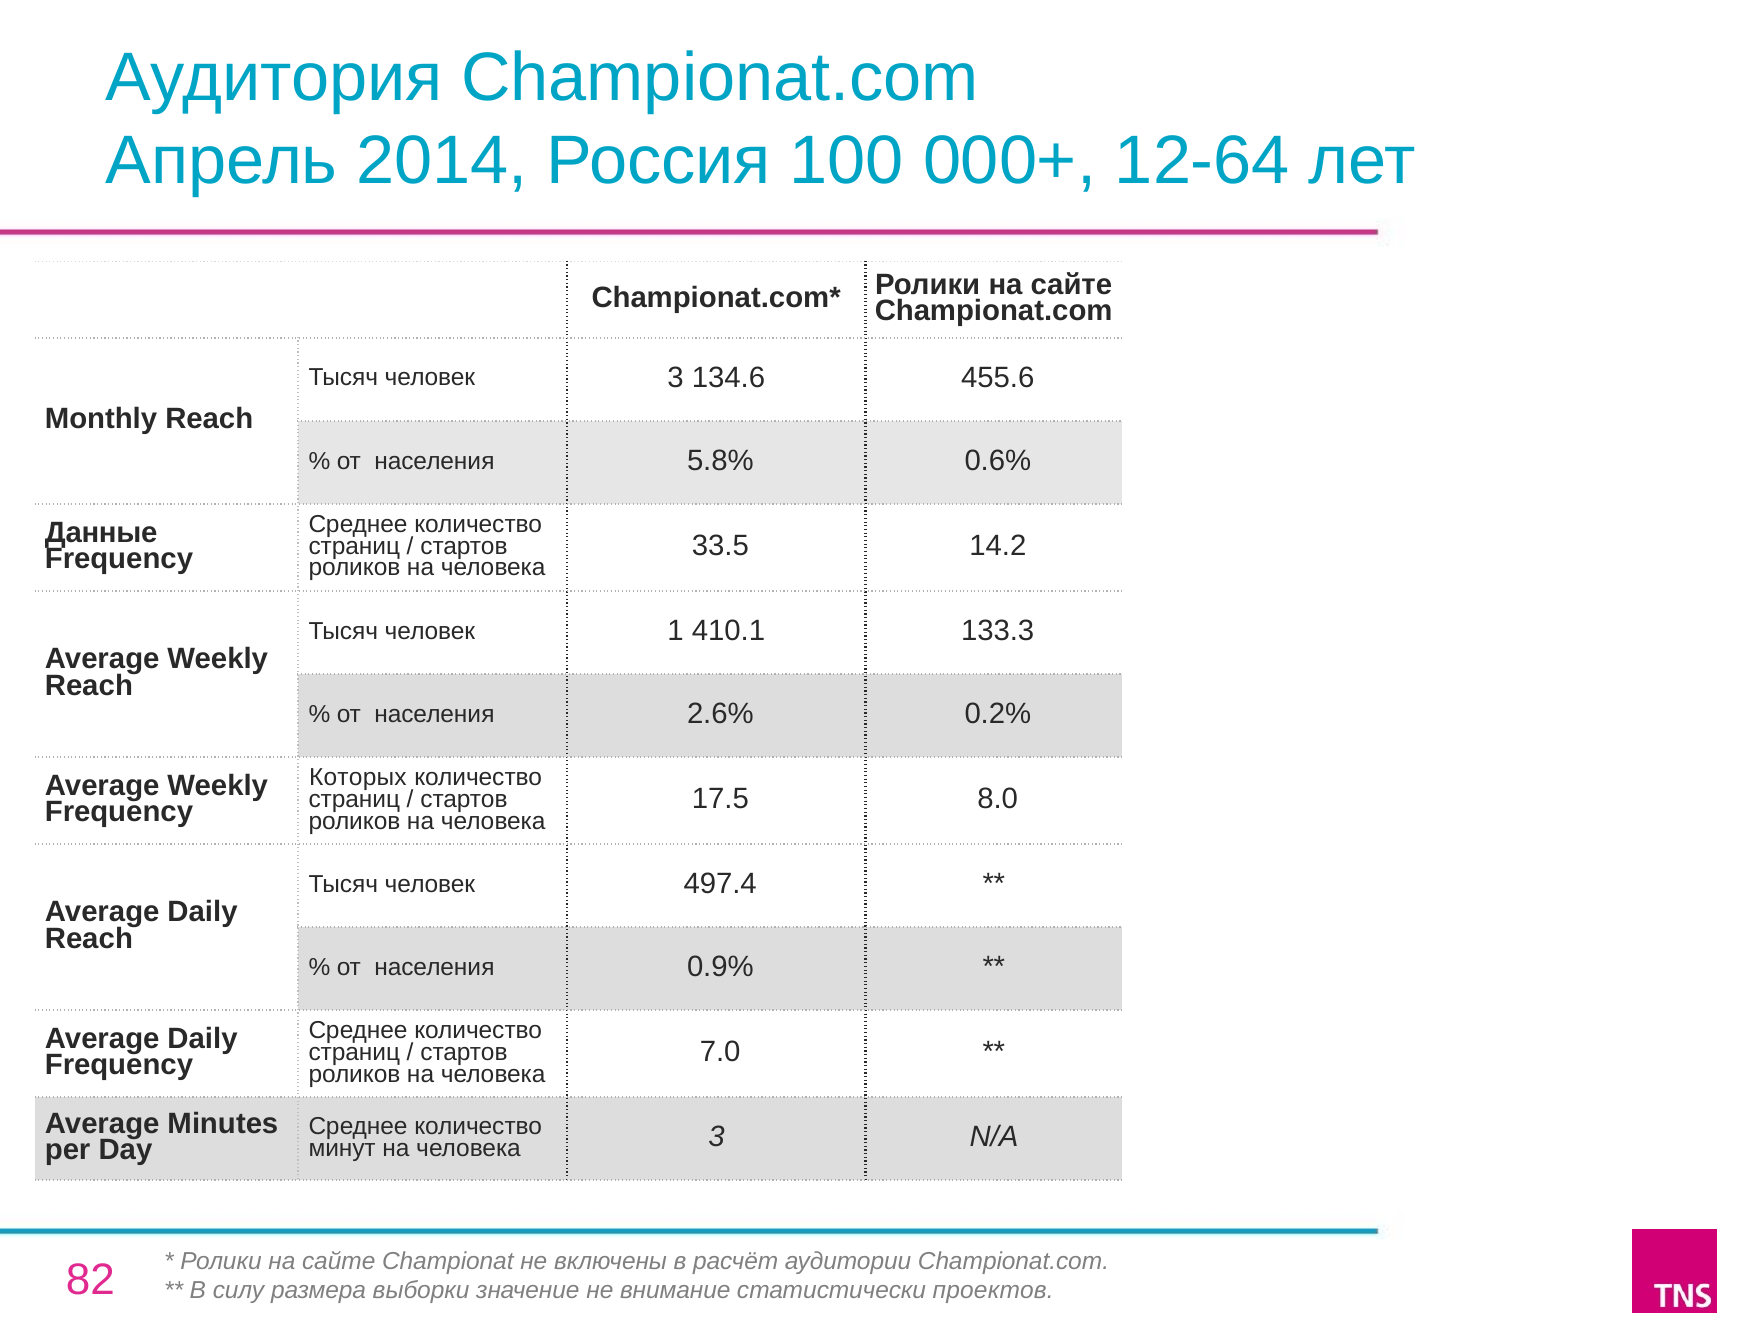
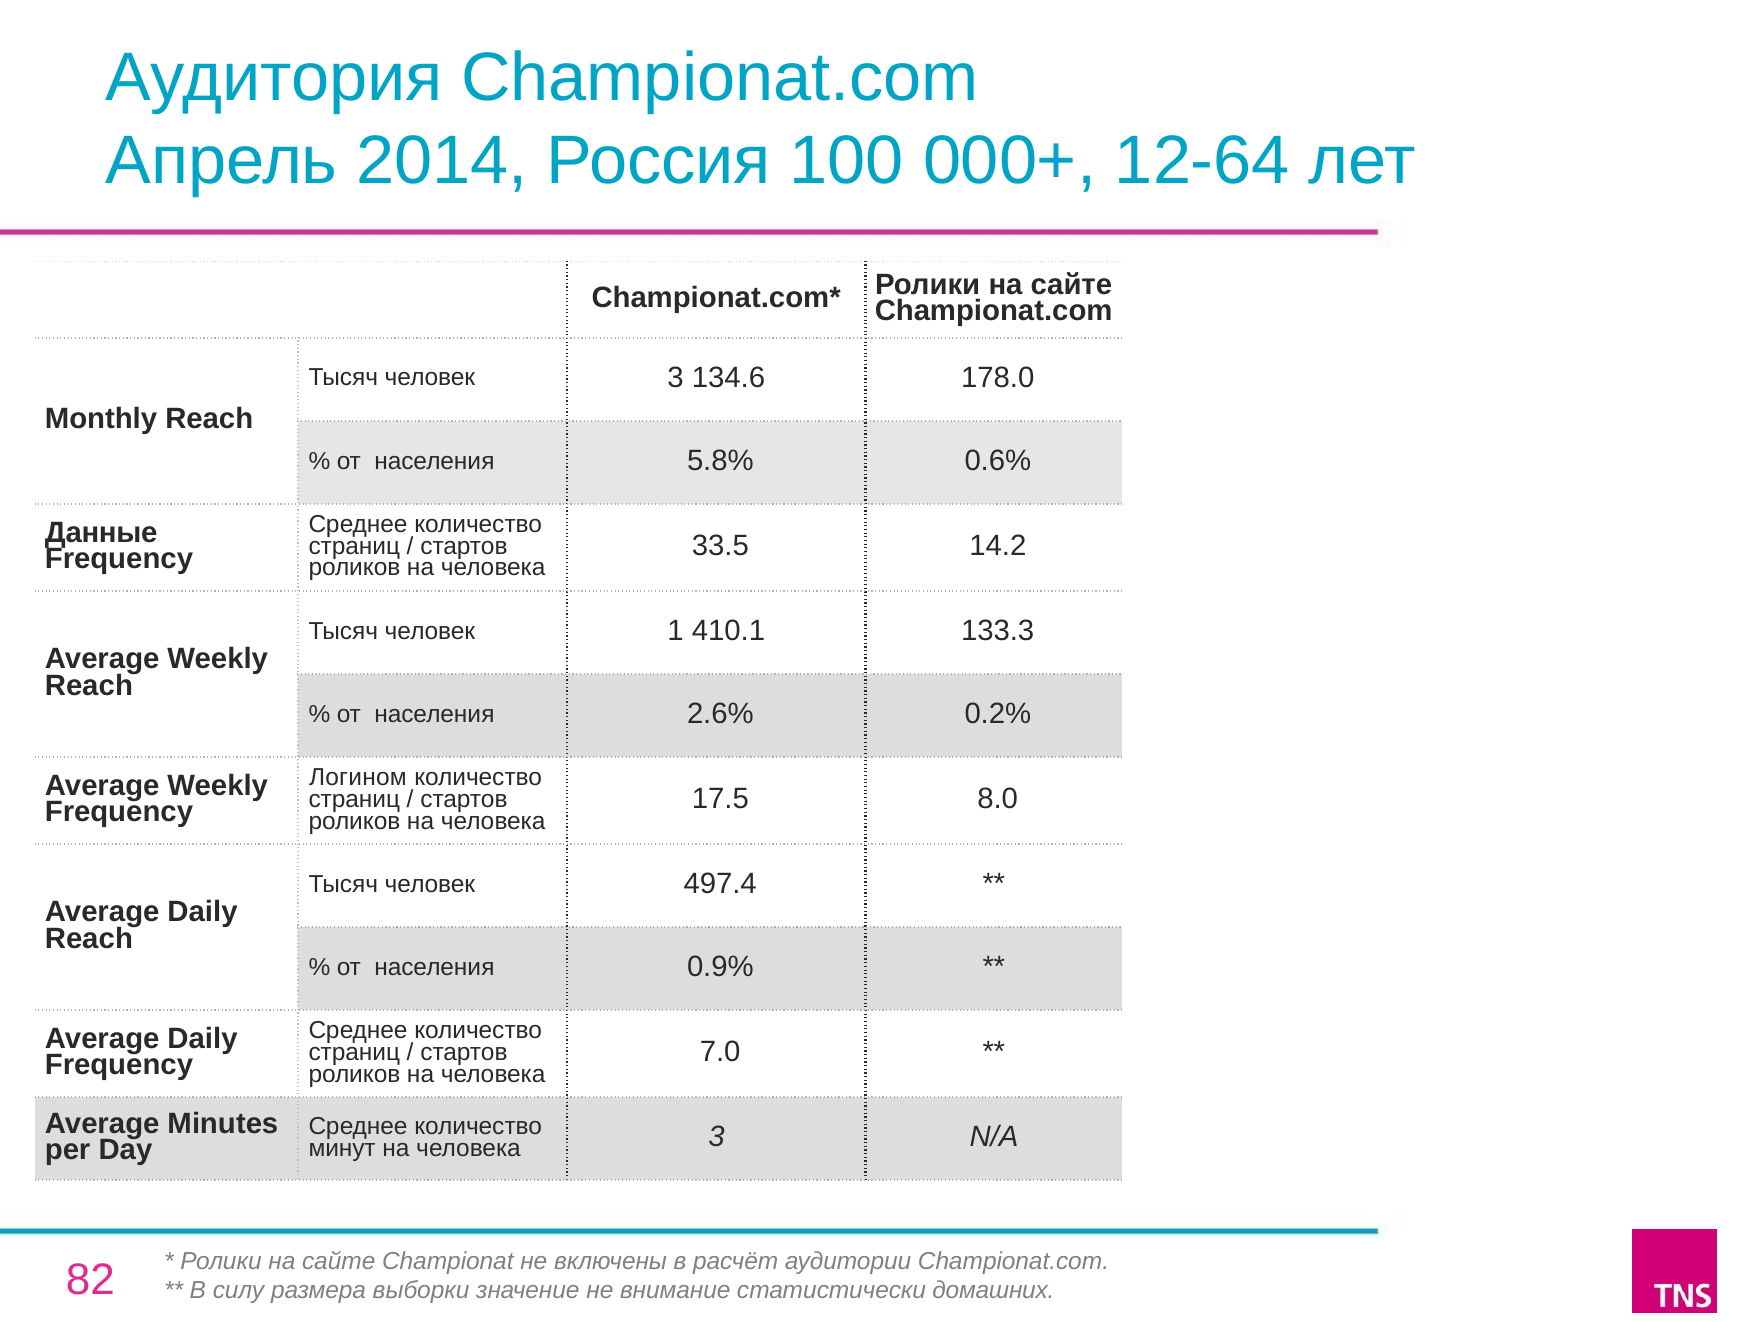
455.6: 455.6 -> 178.0
Которых: Которых -> Логином
проектов: проектов -> домашних
